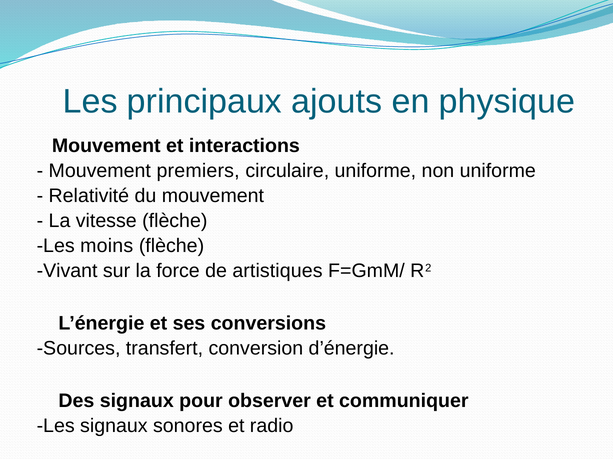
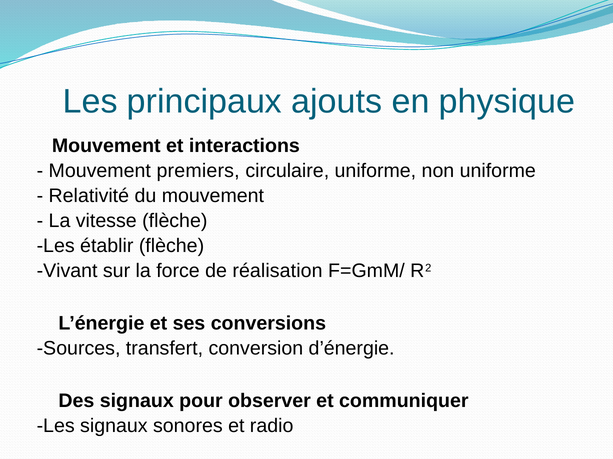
moins: moins -> établir
artistiques: artistiques -> réalisation
